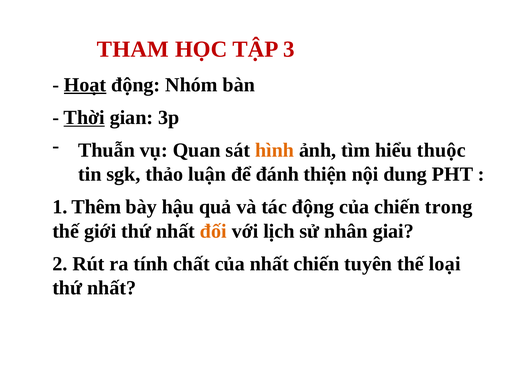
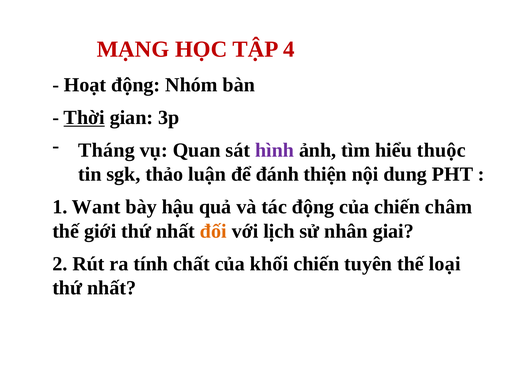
THAM: THAM -> MẠNG
3: 3 -> 4
Hoạt underline: present -> none
Thuẫn: Thuẫn -> Tháng
hình colour: orange -> purple
Thêm: Thêm -> Want
trong: trong -> châm
của nhất: nhất -> khối
